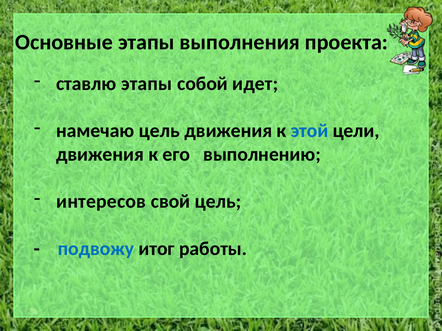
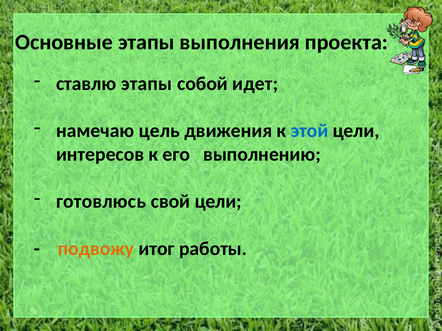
движения at (100, 155): движения -> интересов
интересов: интересов -> готовлюсь
свой цель: цель -> цели
подвожу colour: blue -> orange
